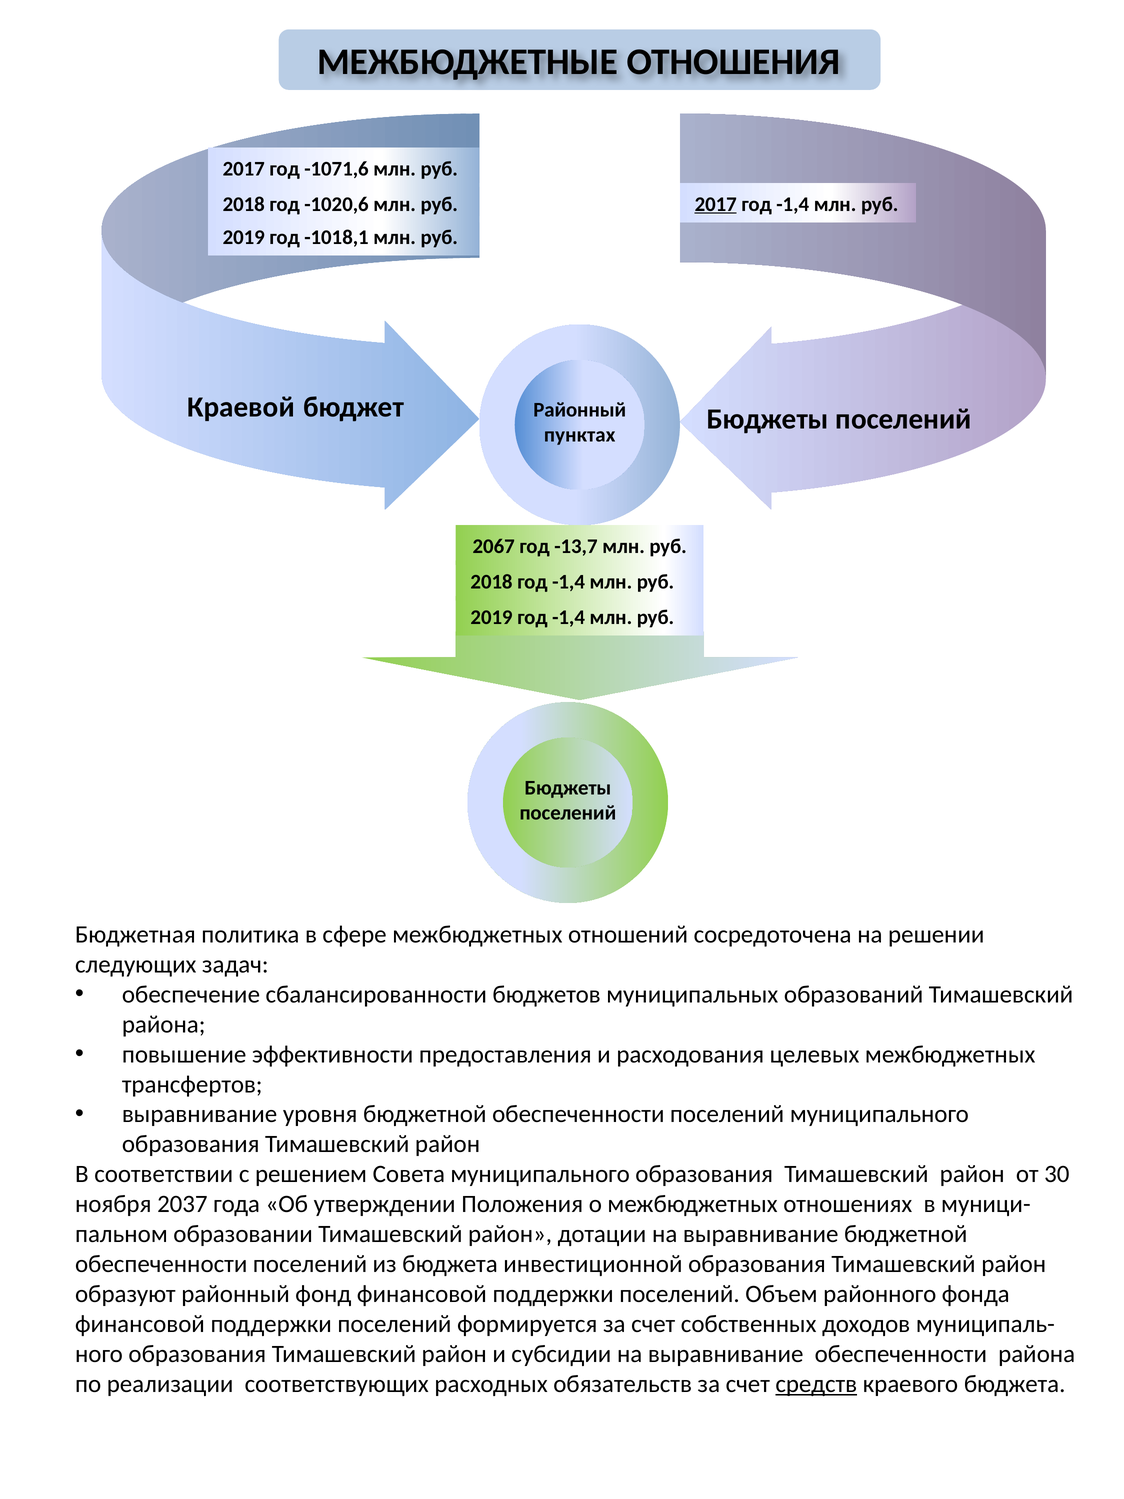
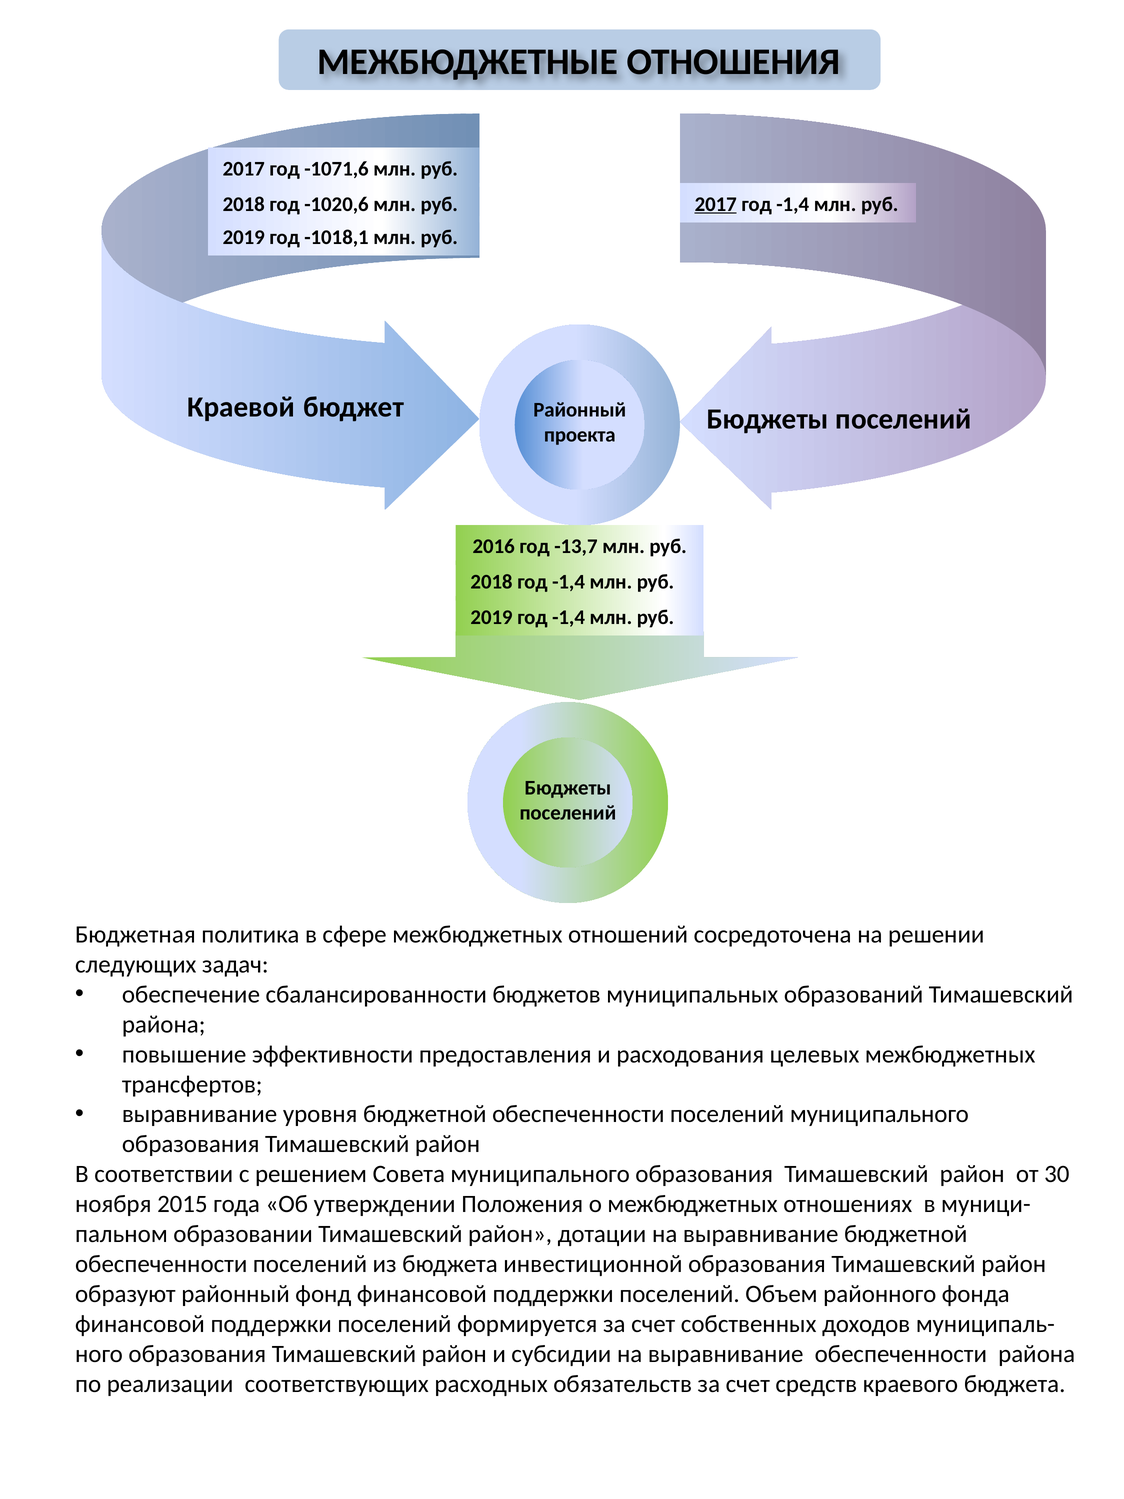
пунктах: пунктах -> проекта
2067: 2067 -> 2016
2037: 2037 -> 2015
средств underline: present -> none
